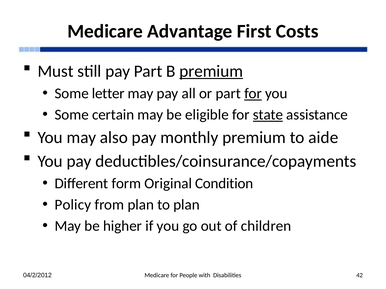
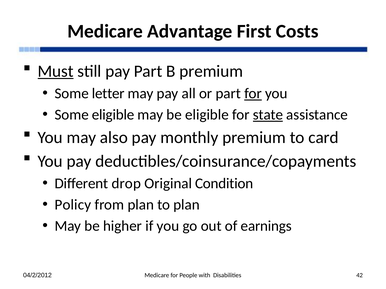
Must underline: none -> present
premium at (211, 71) underline: present -> none
Some certain: certain -> eligible
aide: aide -> card
form: form -> drop
children: children -> earnings
